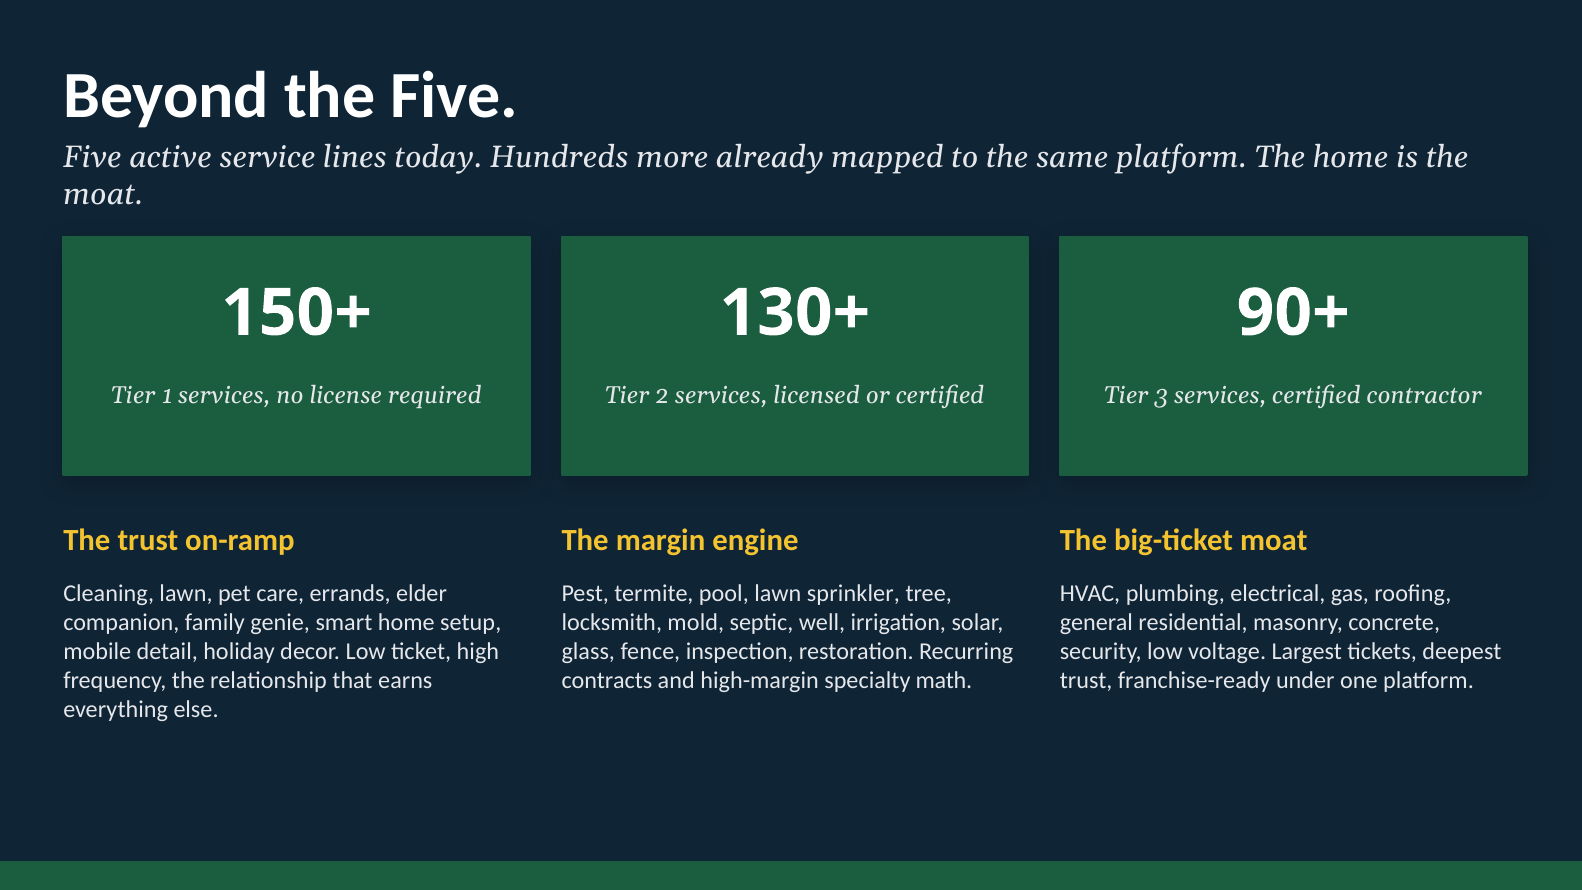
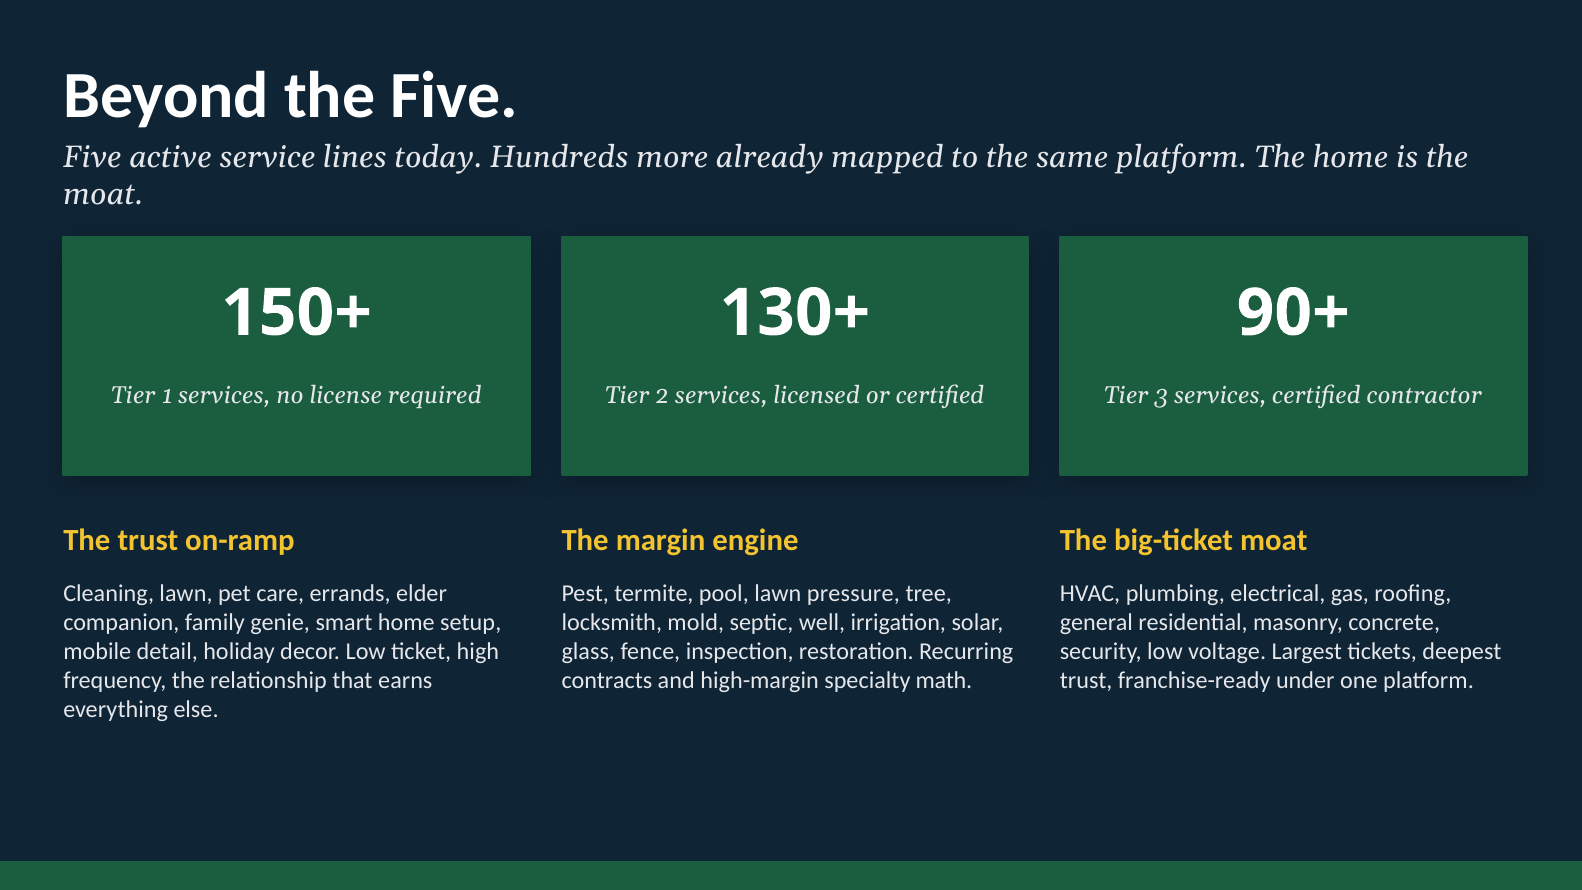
sprinkler: sprinkler -> pressure
